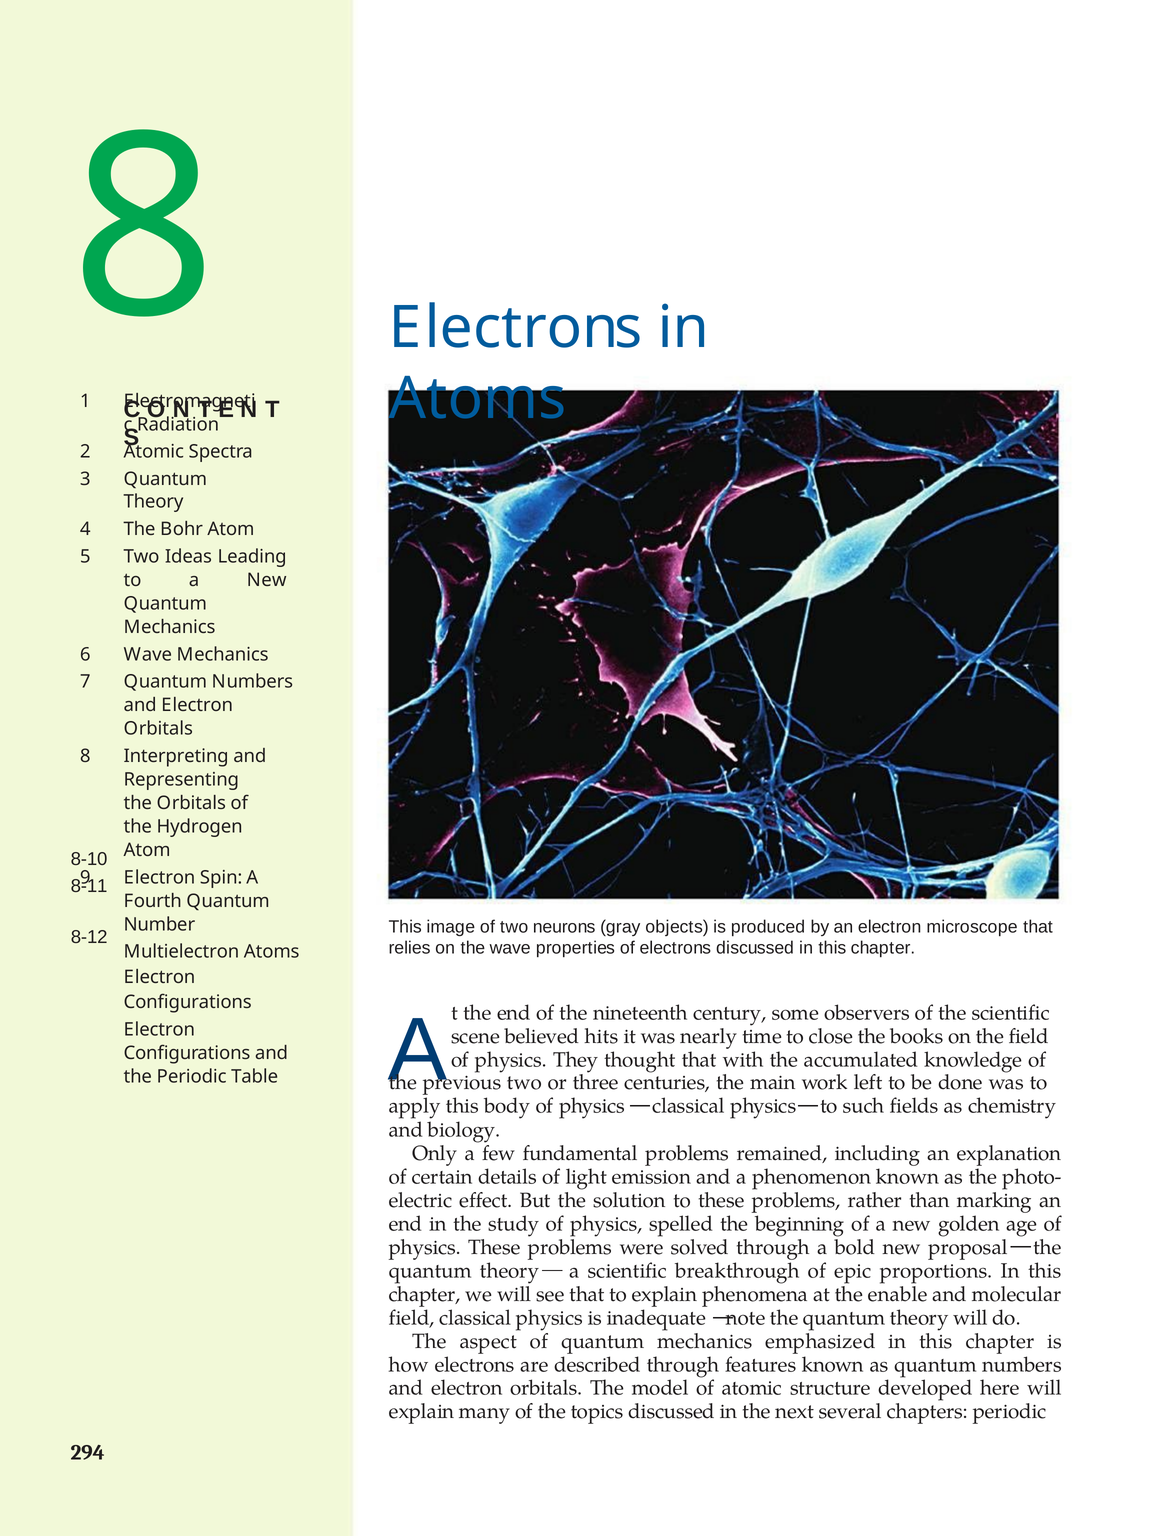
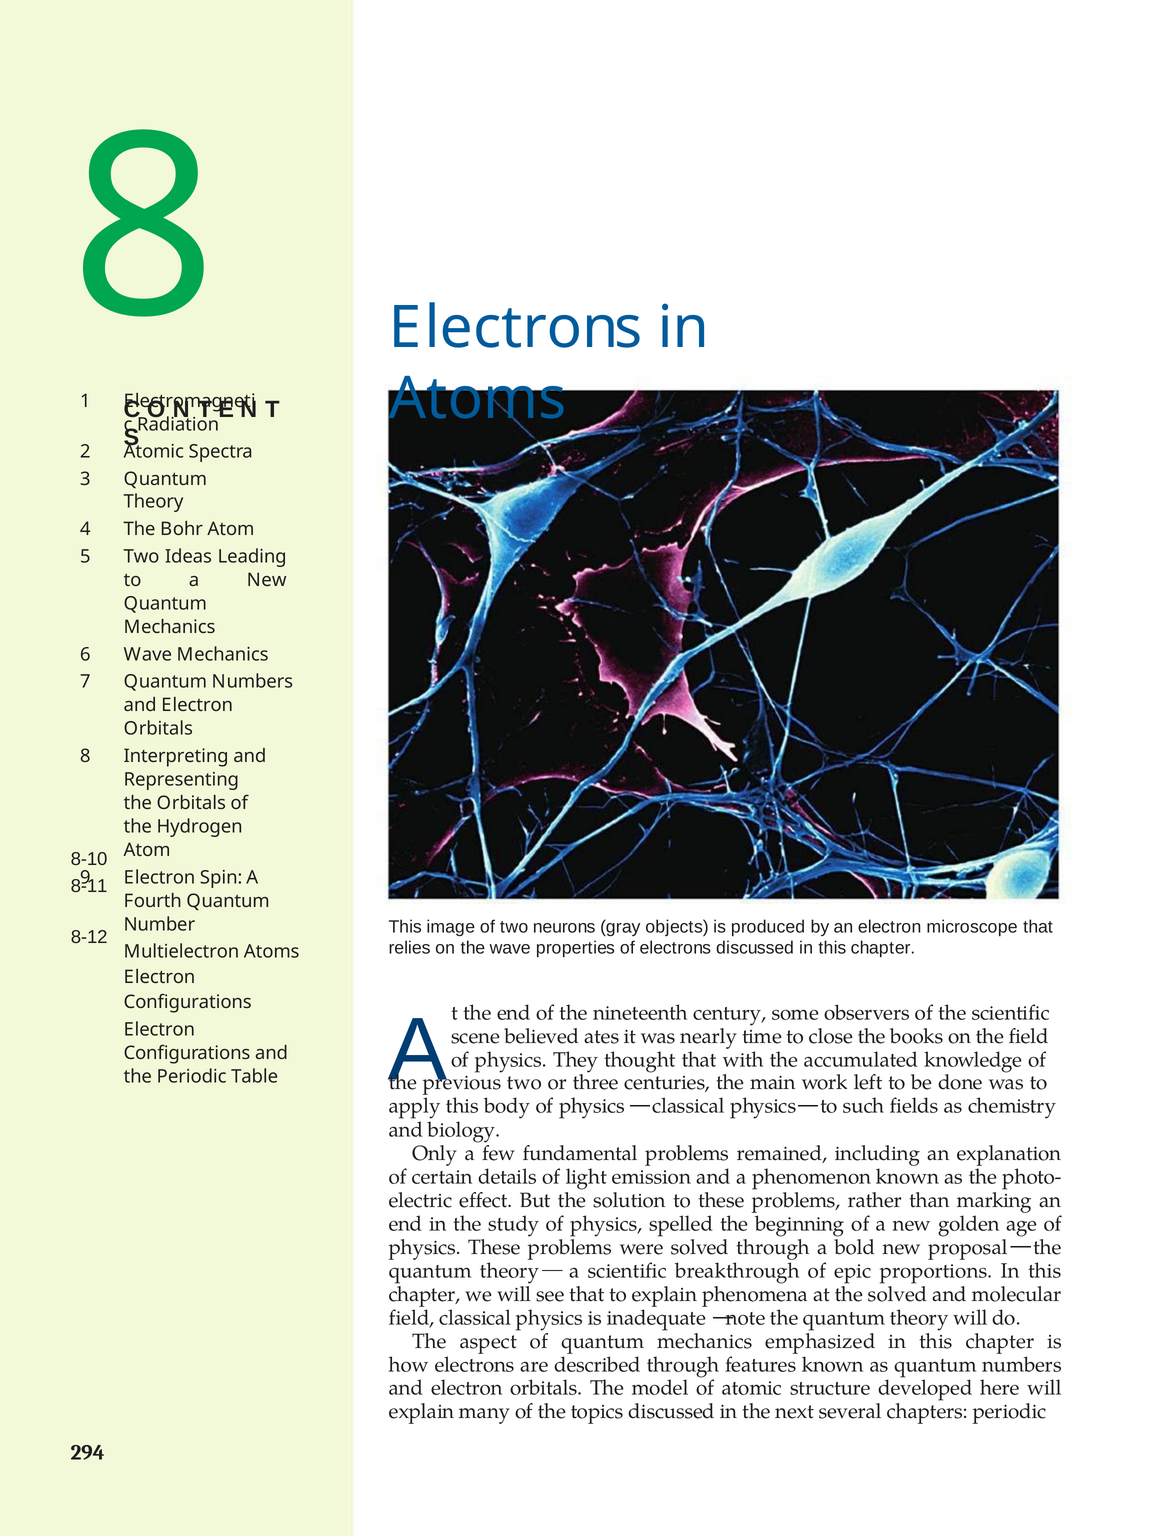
hits: hits -> ates
the enable: enable -> solved
